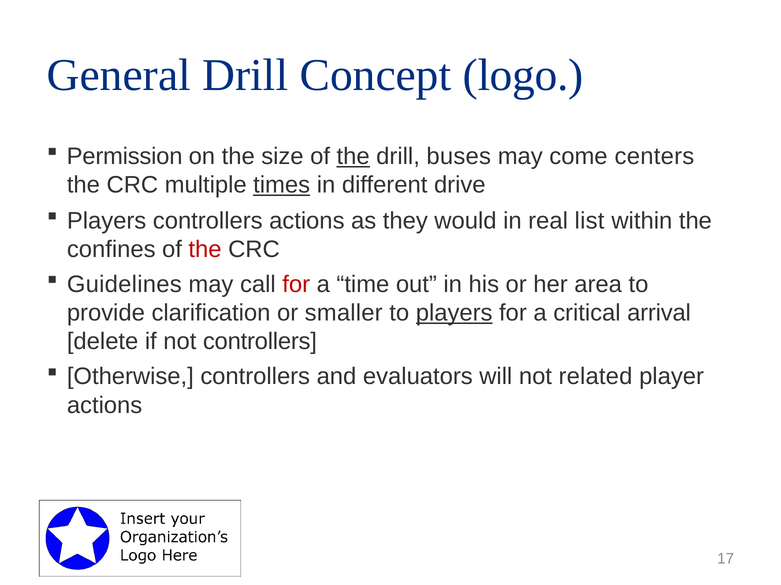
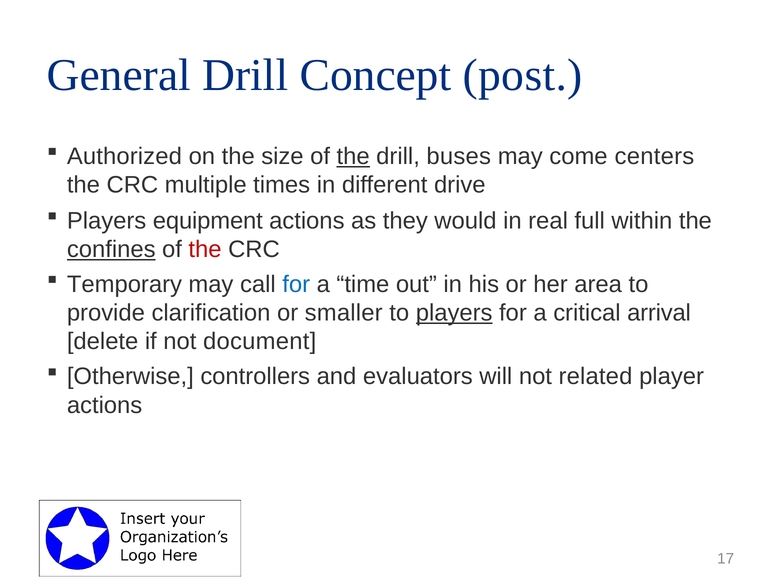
logo: logo -> post
Permission: Permission -> Authorized
times underline: present -> none
Players controllers: controllers -> equipment
list: list -> full
confines underline: none -> present
Guidelines: Guidelines -> Temporary
for at (296, 285) colour: red -> blue
not controllers: controllers -> document
